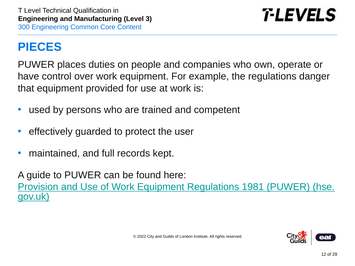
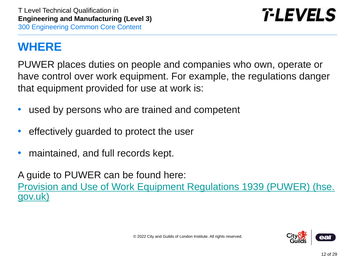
PIECES: PIECES -> WHERE
1981: 1981 -> 1939
